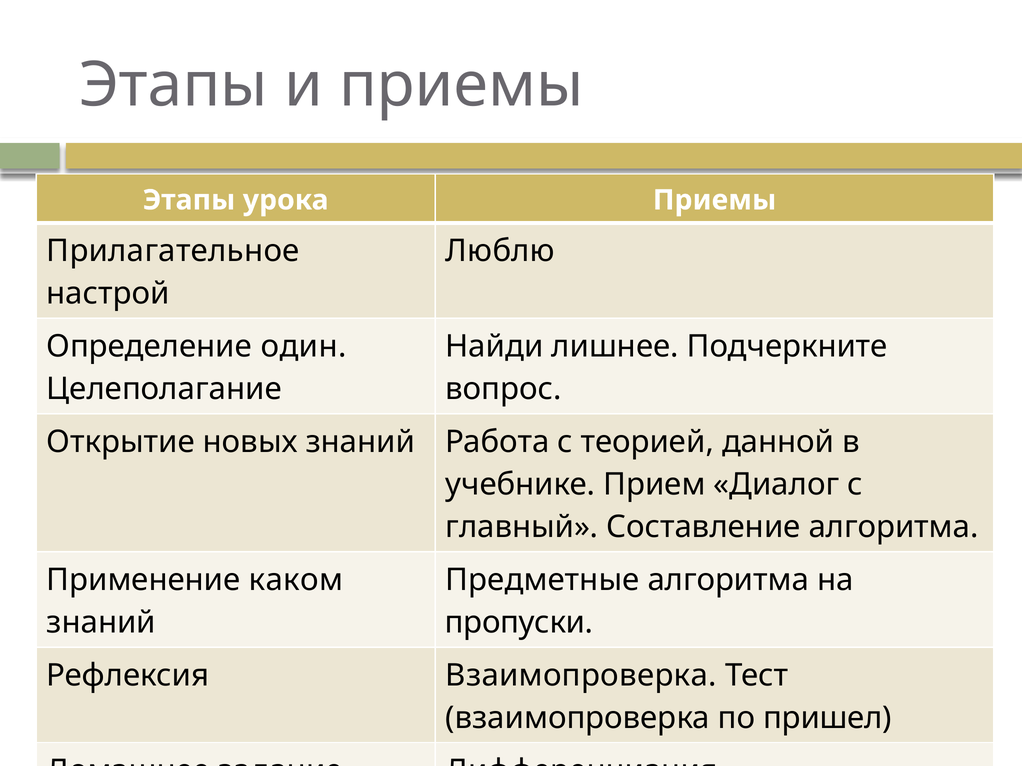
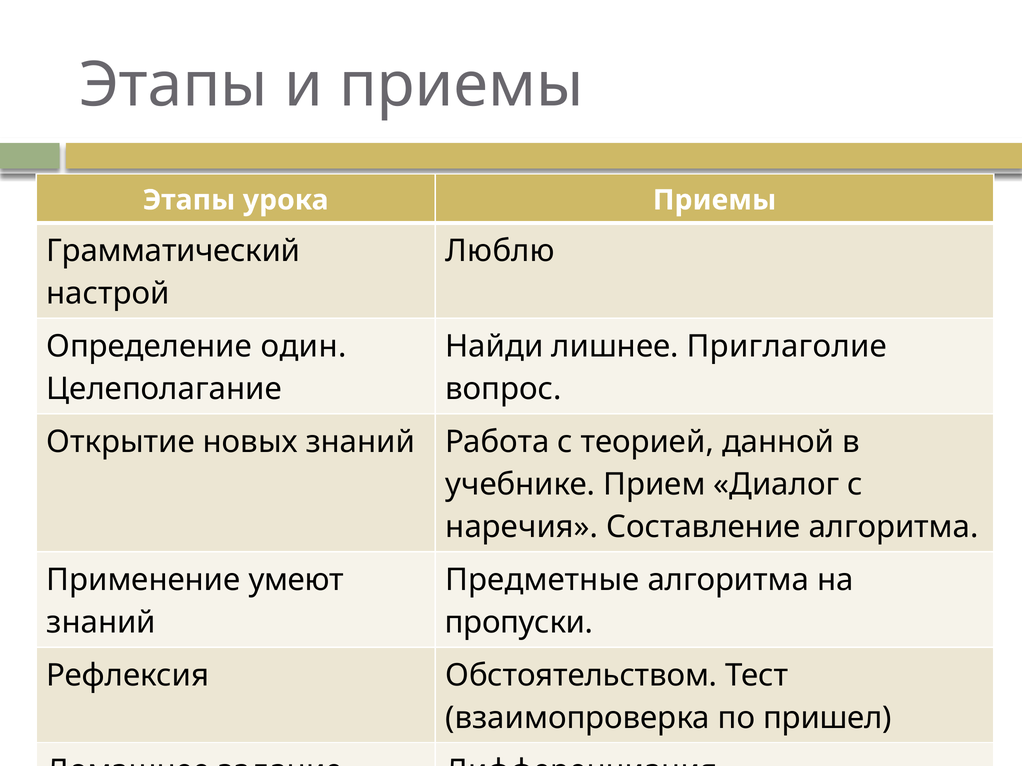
Прилагательное: Прилагательное -> Грамматический
Подчеркните: Подчеркните -> Приглаголие
главный: главный -> наречия
каком: каком -> умеют
Рефлексия Взаимопроверка: Взаимопроверка -> Обстоятельством
